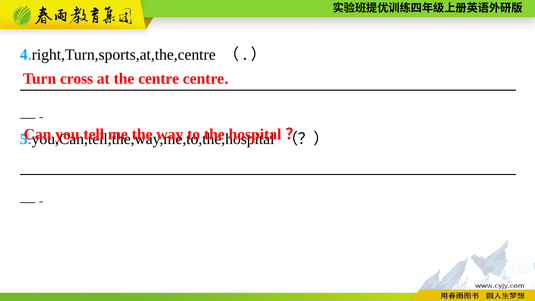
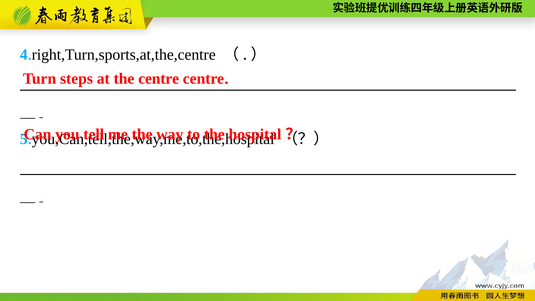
cross: cross -> steps
